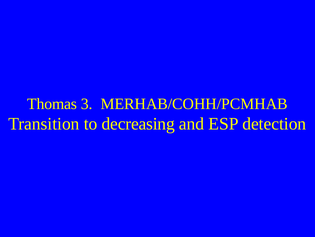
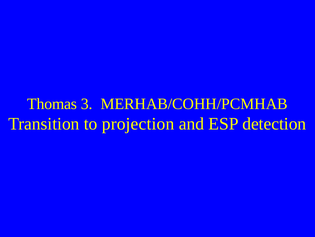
decreasing: decreasing -> projection
